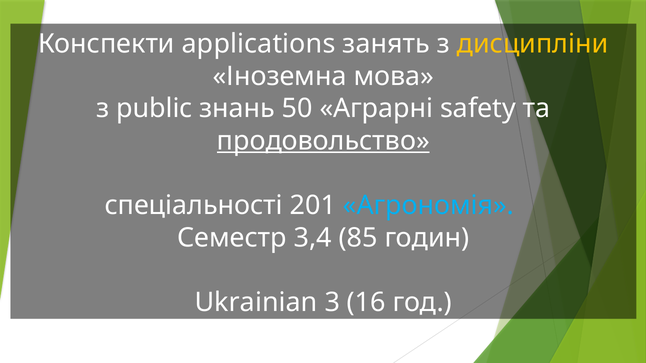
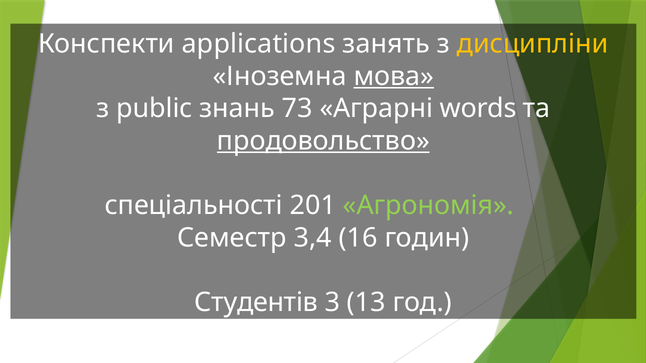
мова underline: none -> present
50: 50 -> 73
safety: safety -> words
Агрономія colour: light blue -> light green
85: 85 -> 16
Ukrainian: Ukrainian -> Студентів
16: 16 -> 13
